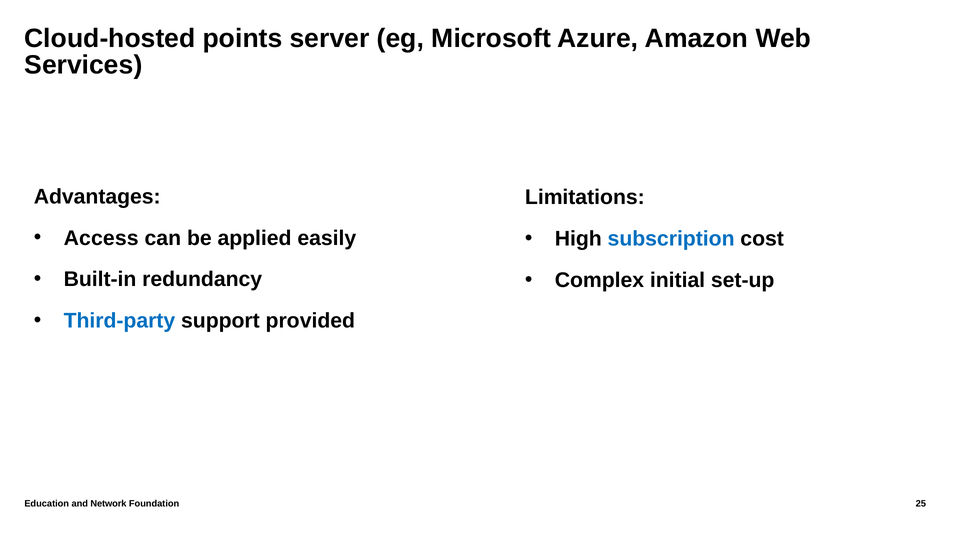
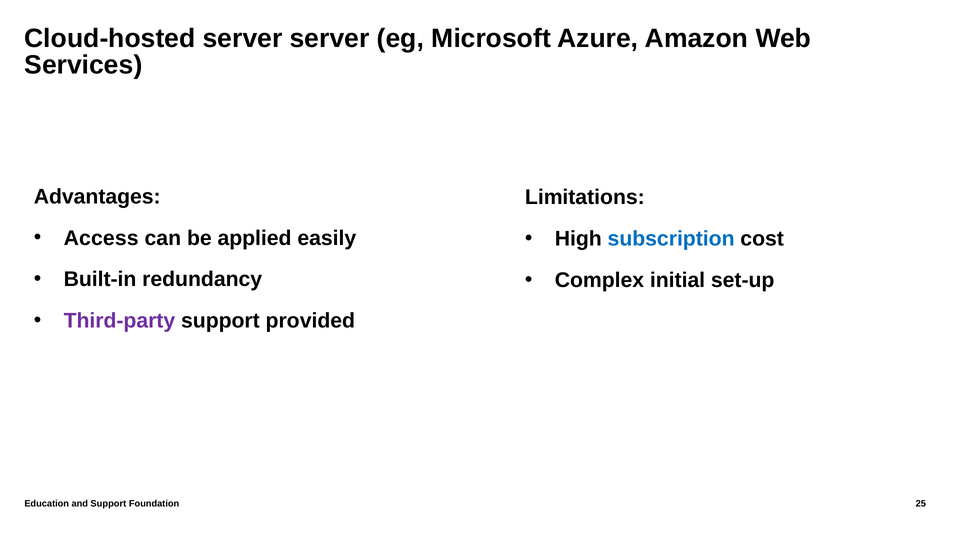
Cloud-hosted points: points -> server
Third-party colour: blue -> purple
and Network: Network -> Support
